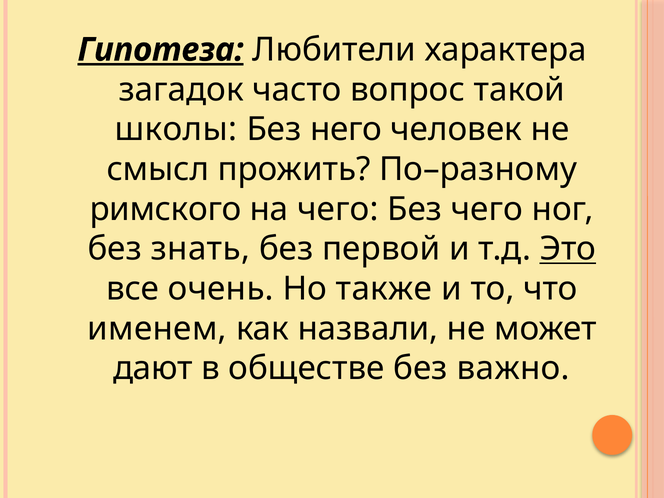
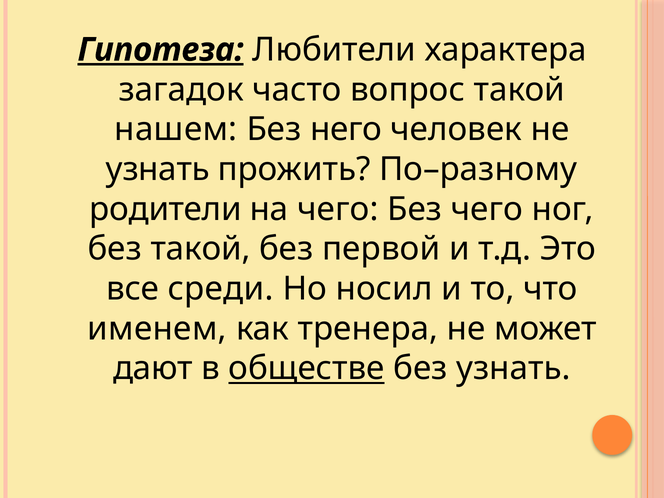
школы: школы -> нашем
смысл at (158, 169): смысл -> узнать
римского: римского -> родители
без знать: знать -> такой
Это underline: present -> none
очень: очень -> среди
также: также -> носил
назвали: назвали -> тренера
обществе underline: none -> present
без важно: важно -> узнать
